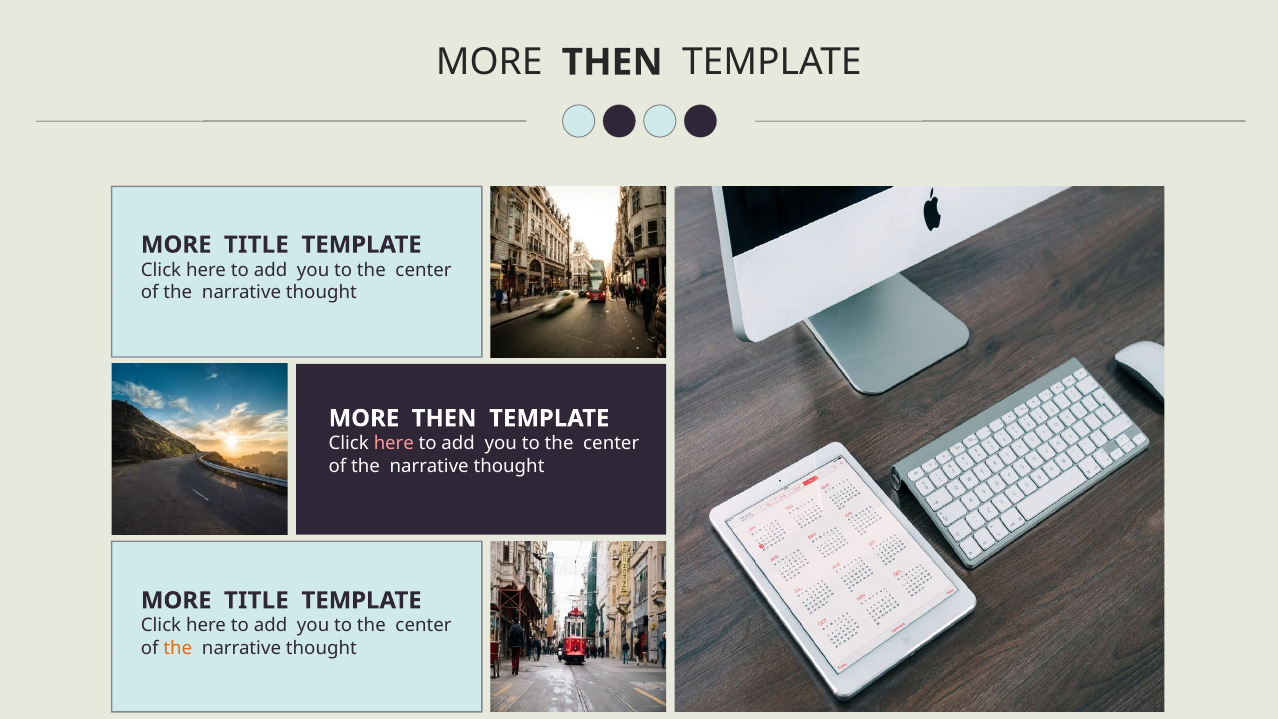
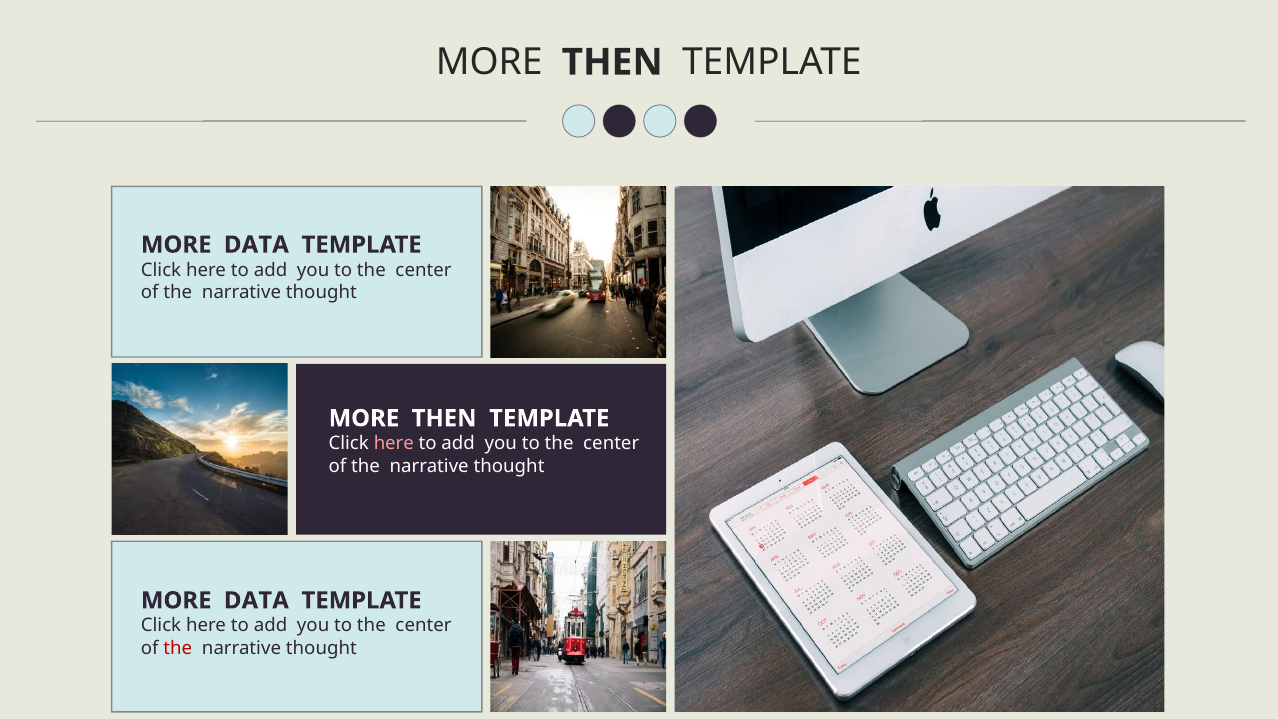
TITLE at (256, 245): TITLE -> DATA
TITLE at (256, 600): TITLE -> DATA
the at (178, 648) colour: orange -> red
